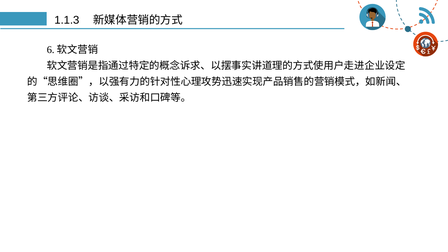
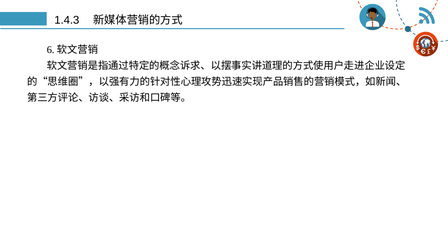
1.1.3: 1.1.3 -> 1.4.3
